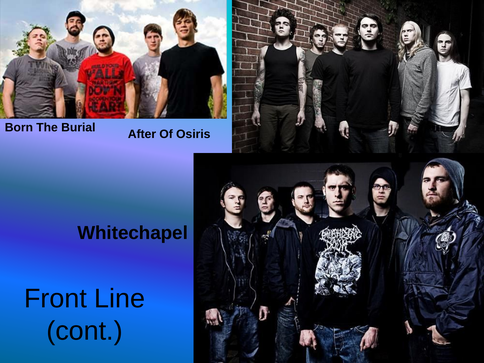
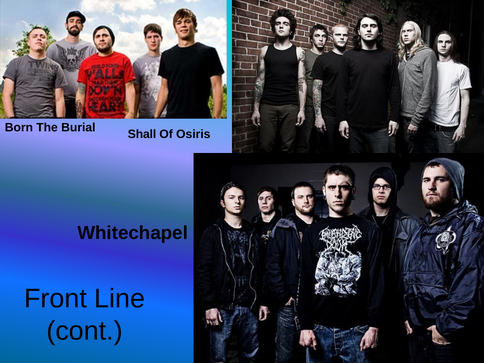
After: After -> Shall
